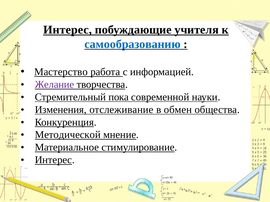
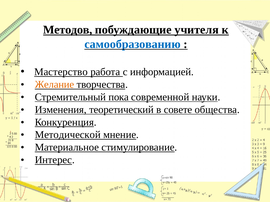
Интерес at (68, 30): Интерес -> Методов
Желание colour: purple -> orange
отслеживание: отслеживание -> теоретический
обмен: обмен -> совете
